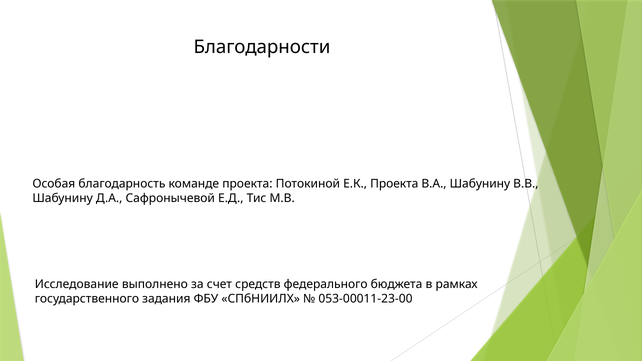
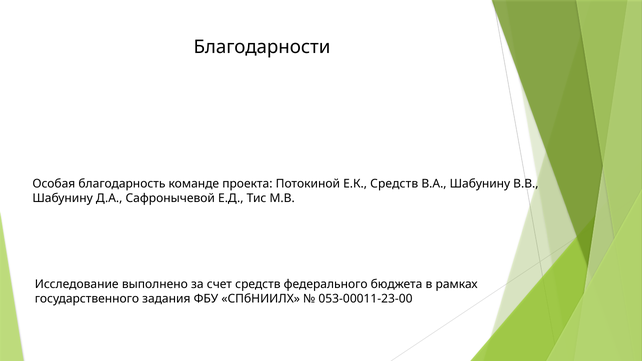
Е.К Проекта: Проекта -> Средств
